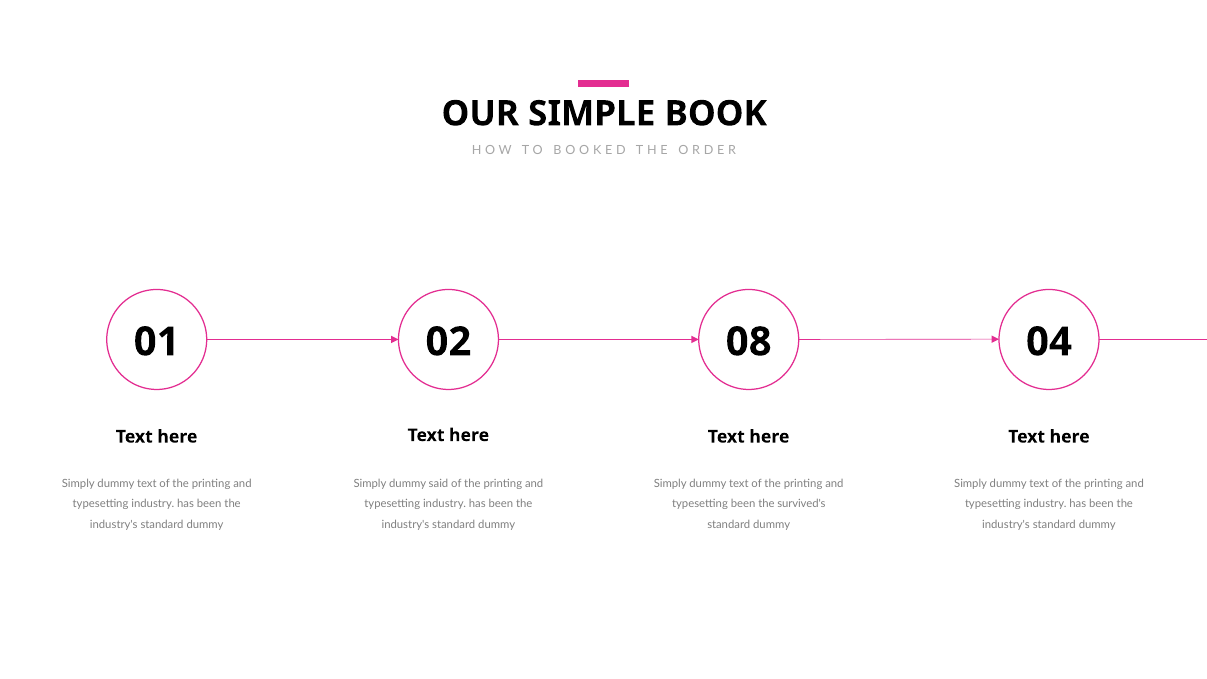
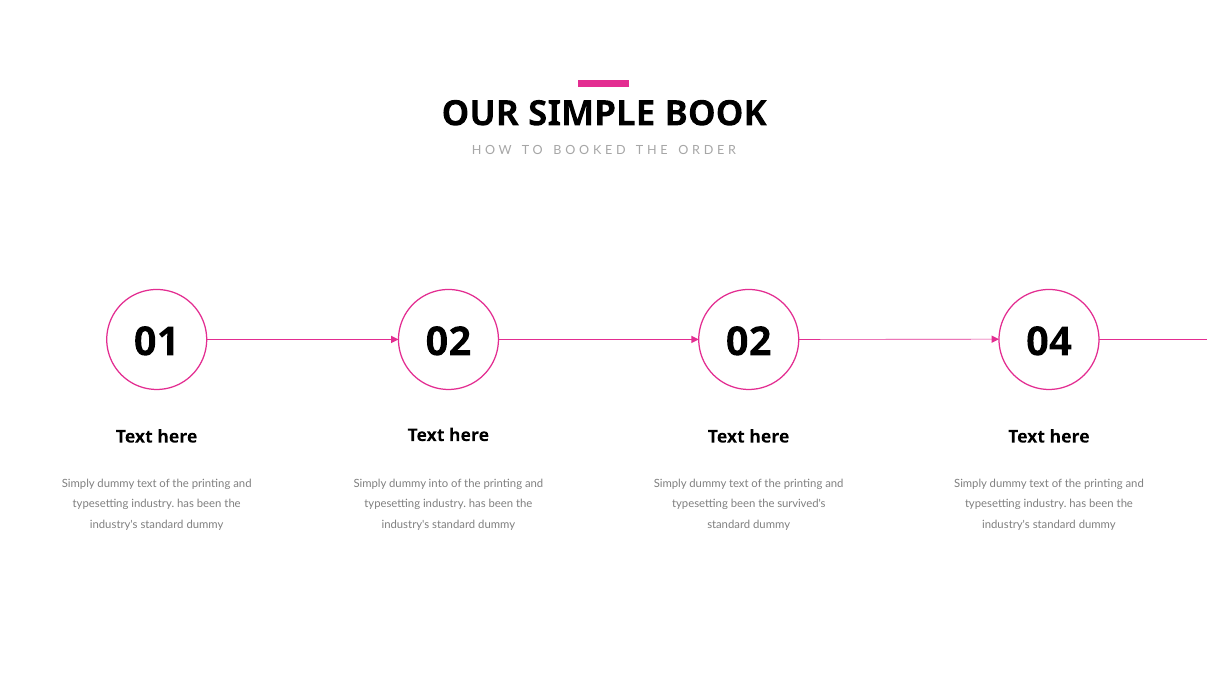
02 08: 08 -> 02
said: said -> into
